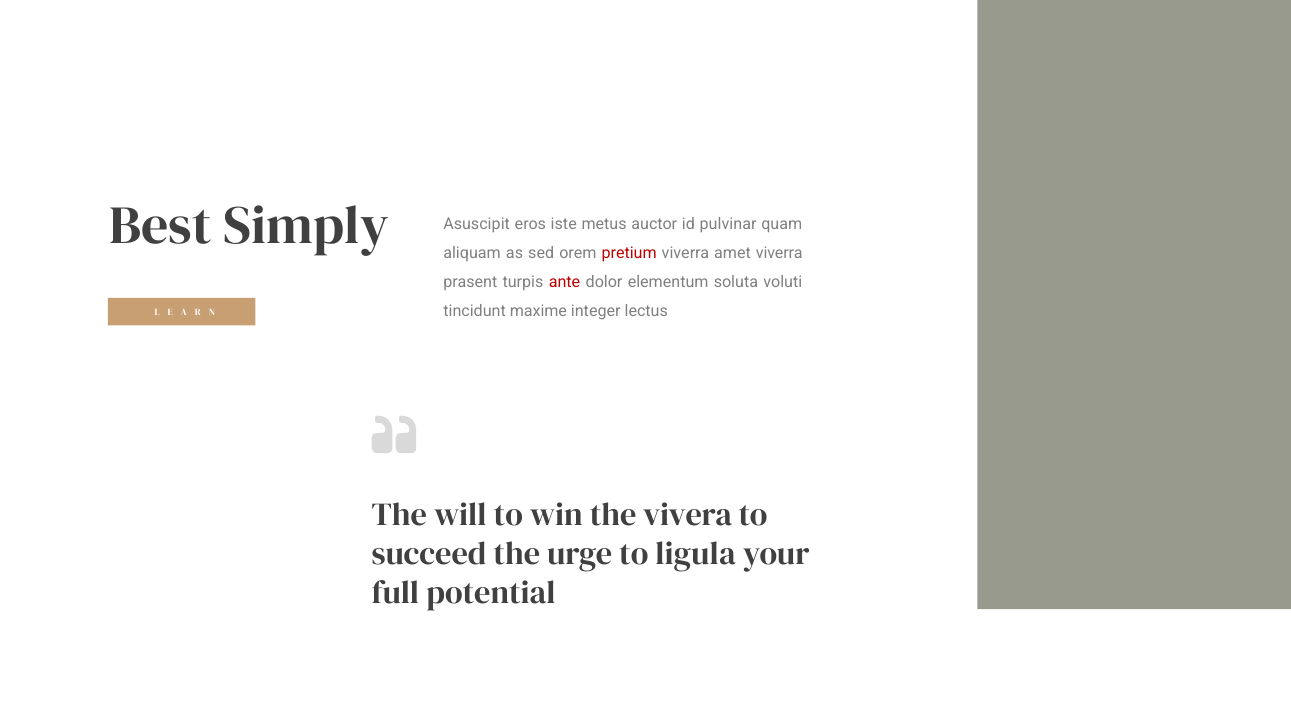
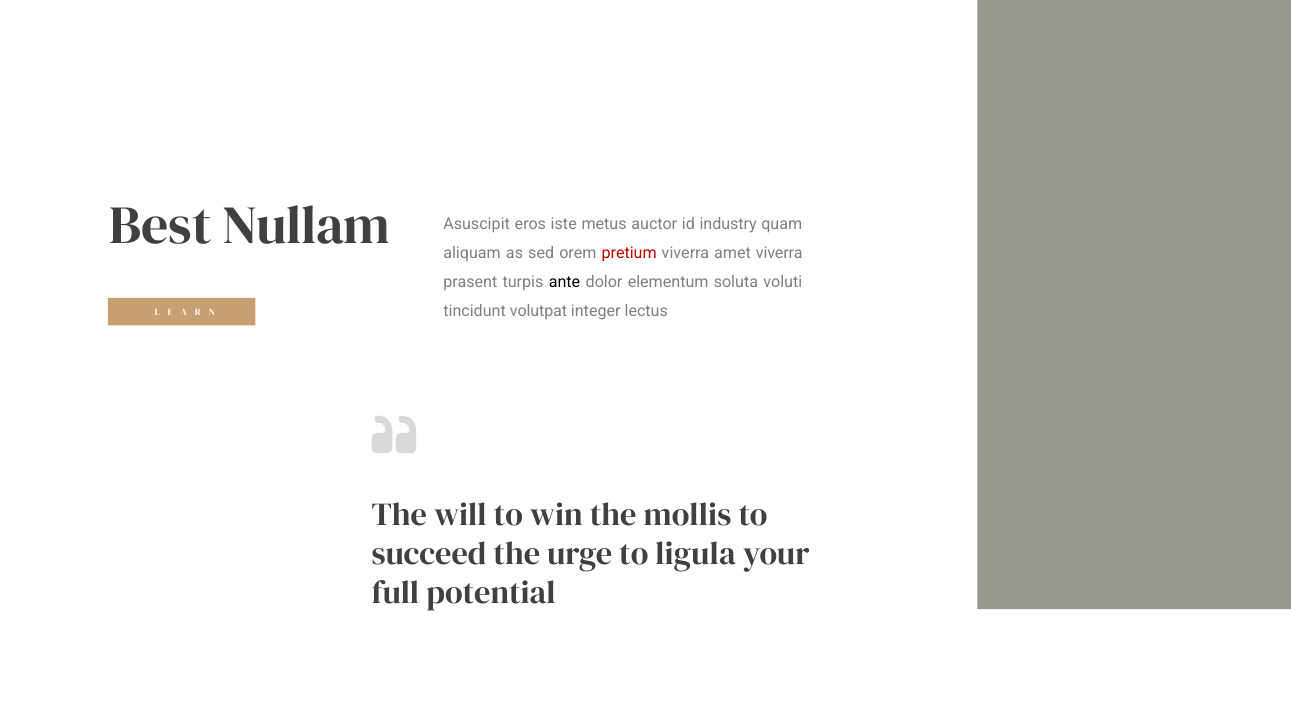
Simply: Simply -> Nullam
pulvinar: pulvinar -> industry
ante colour: red -> black
maxime: maxime -> volutpat
vivera: vivera -> mollis
